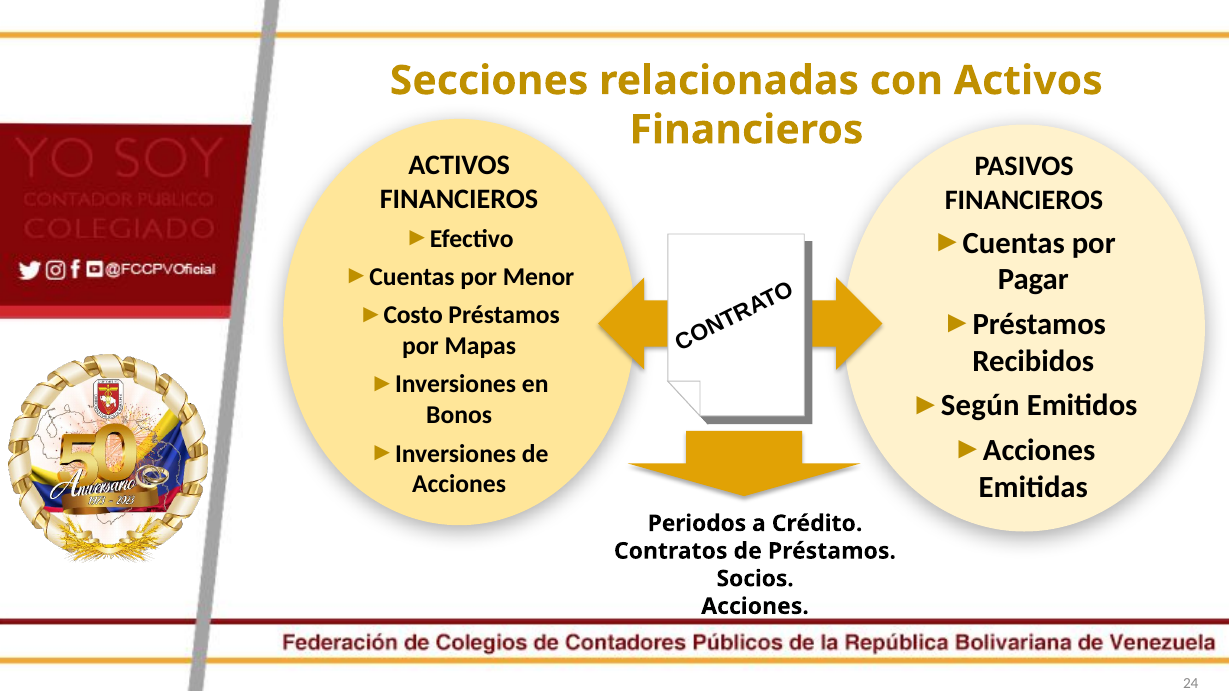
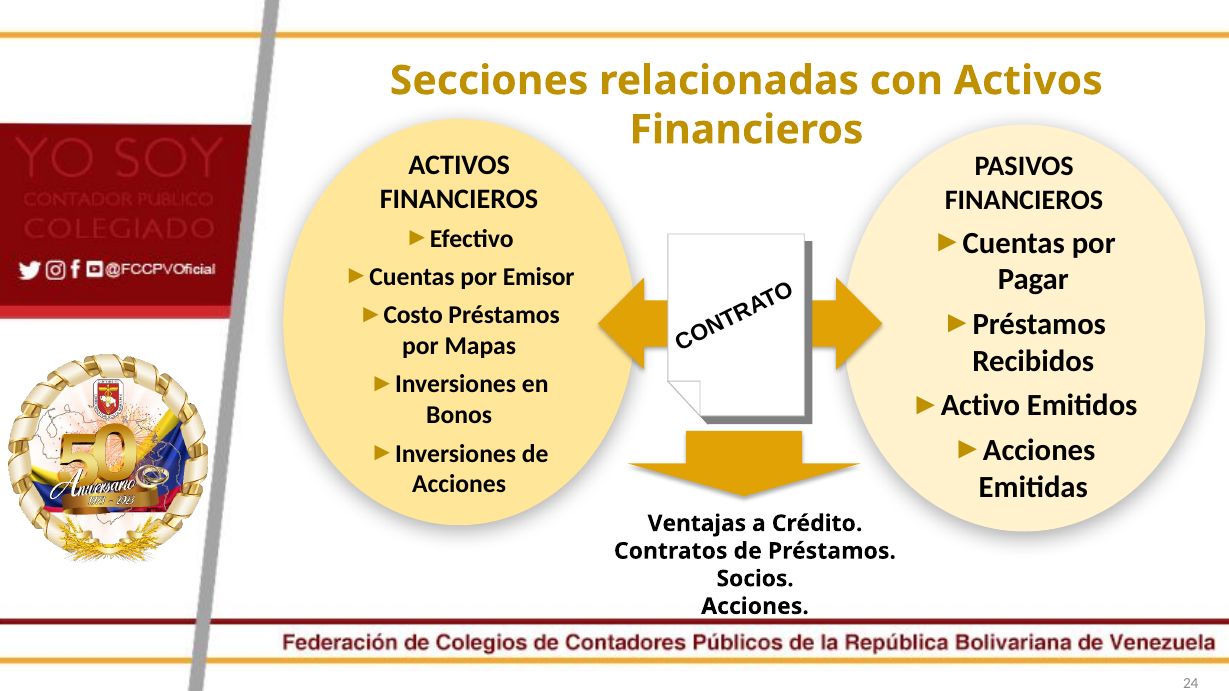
Menor: Menor -> Emisor
Según: Según -> Activo
Periodos: Periodos -> Ventajas
